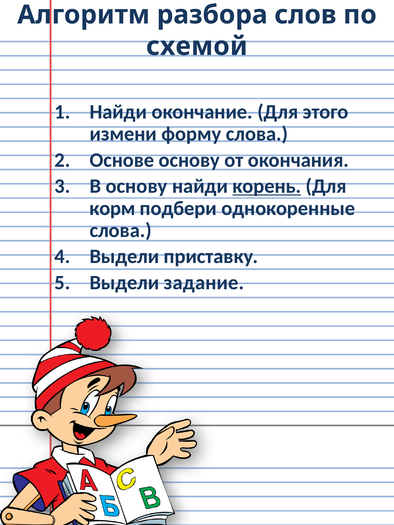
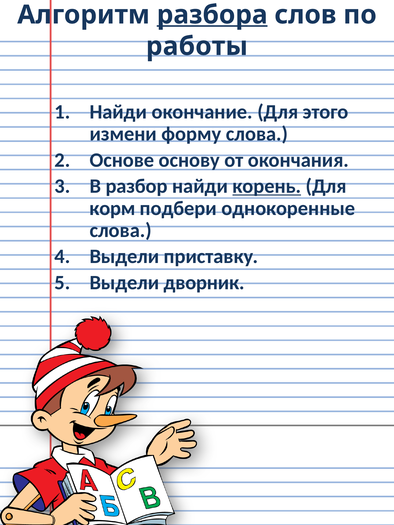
разбора underline: none -> present
схемой: схемой -> работы
В основу: основу -> разбор
задание: задание -> дворник
